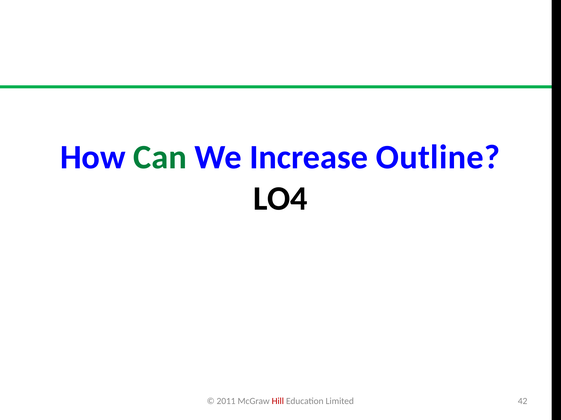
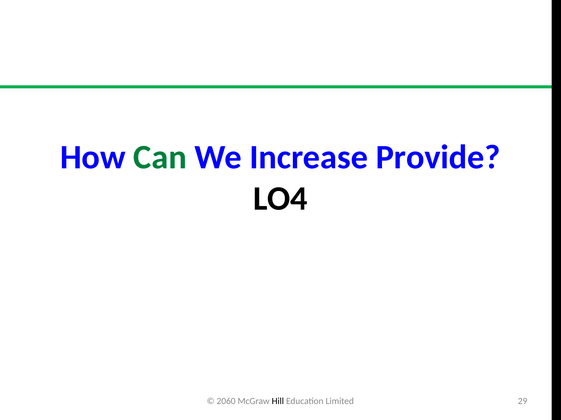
Outline: Outline -> Provide
2011: 2011 -> 2060
Hill colour: red -> black
42: 42 -> 29
